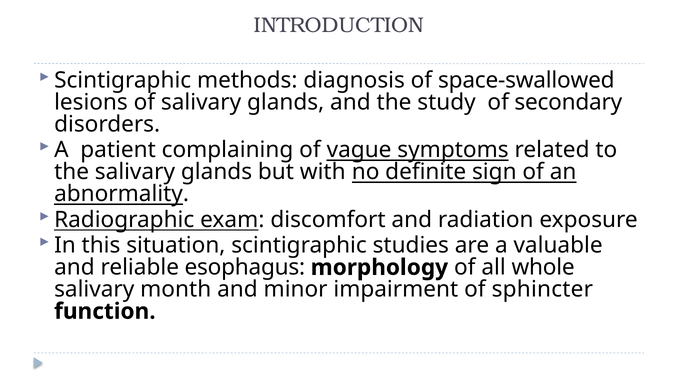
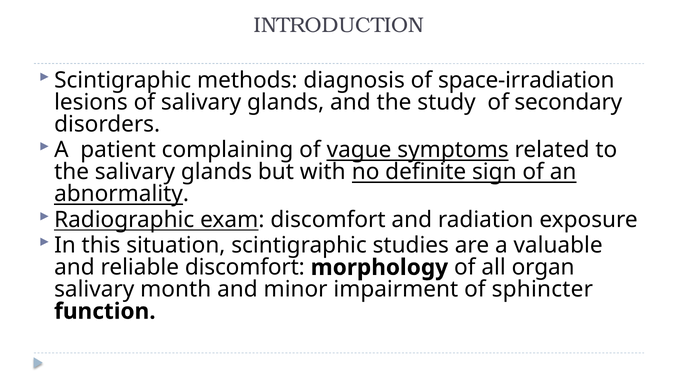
space-swallowed: space-swallowed -> space-irradiation
reliable esophagus: esophagus -> discomfort
whole: whole -> organ
